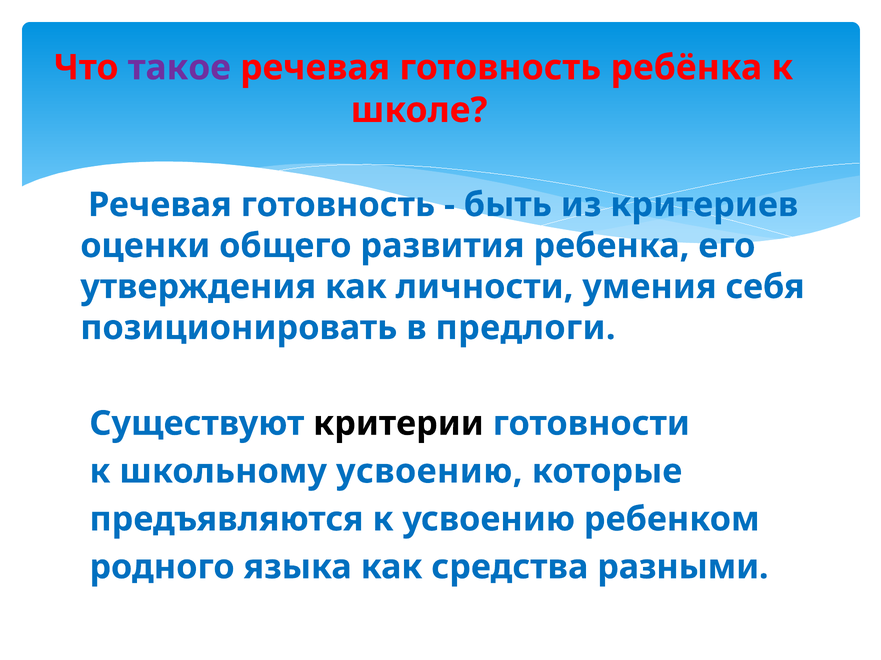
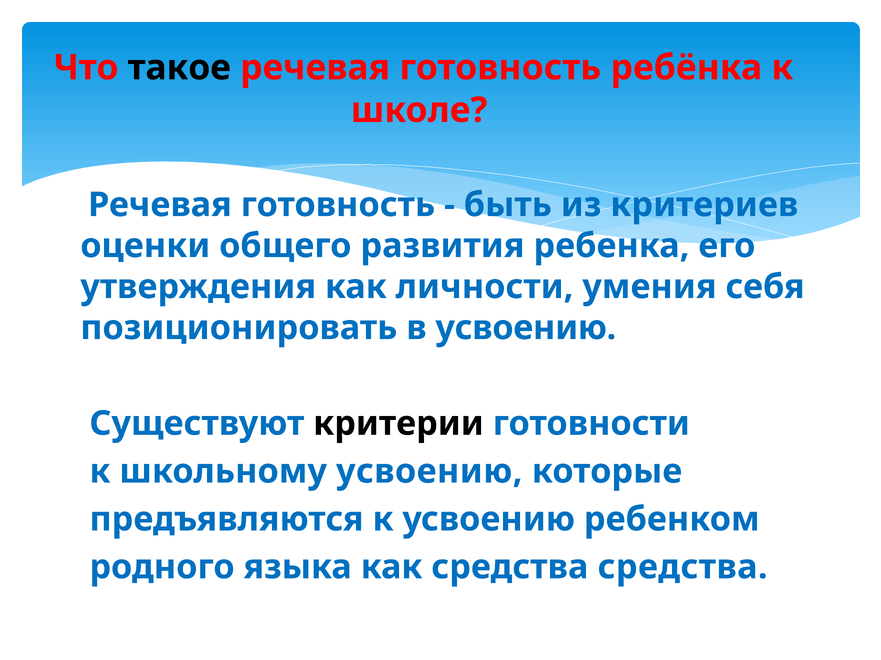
такое colour: purple -> black
в предлоги: предлоги -> усвоению
средства разными: разными -> средства
